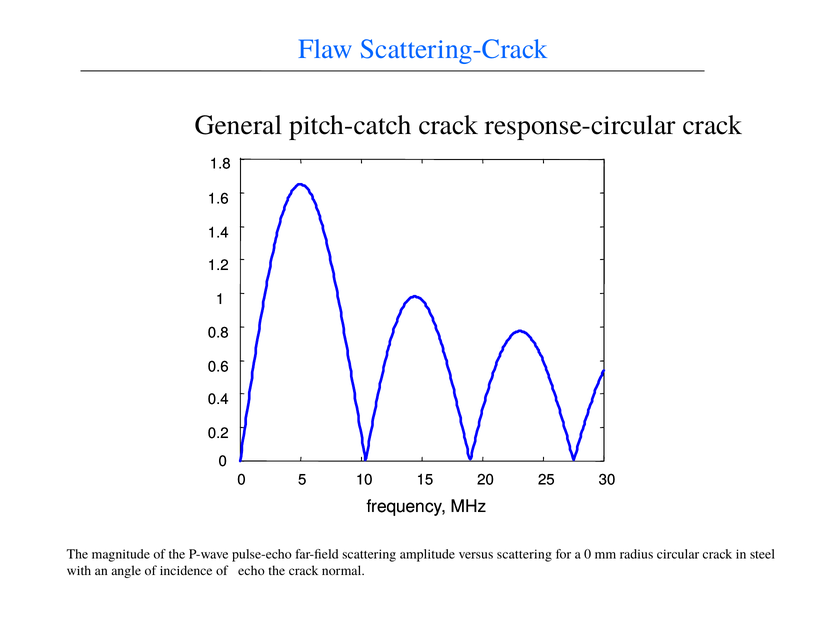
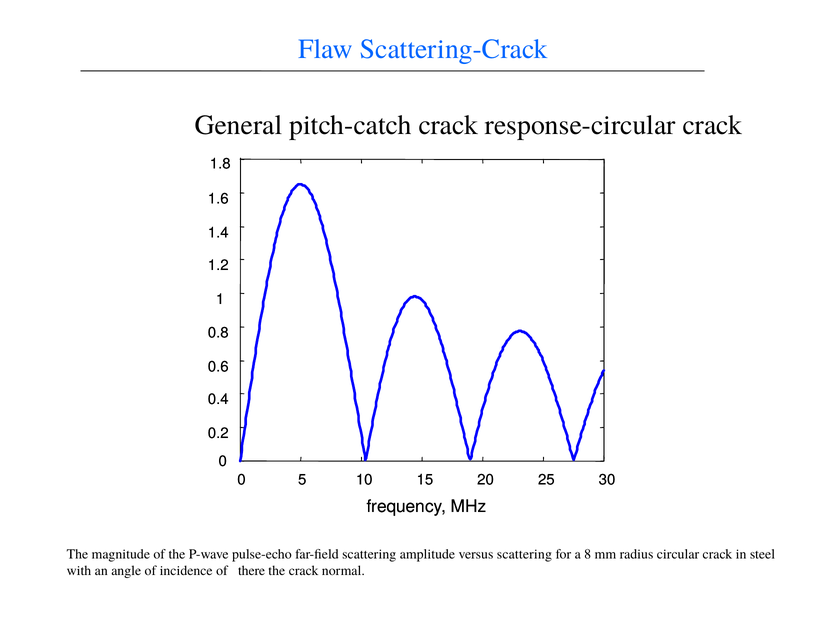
a 0: 0 -> 8
echo: echo -> there
